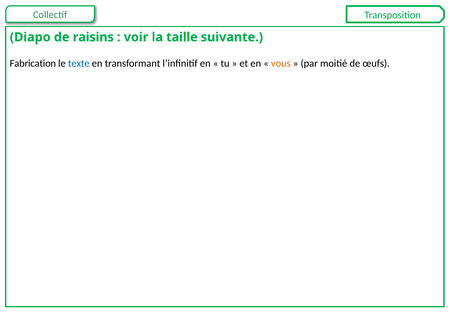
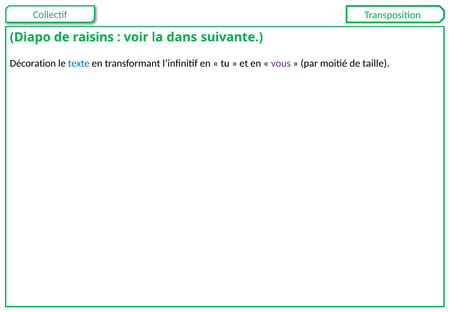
taille: taille -> dans
Fabrication: Fabrication -> Décoration
vous colour: orange -> purple
œufs: œufs -> taille
